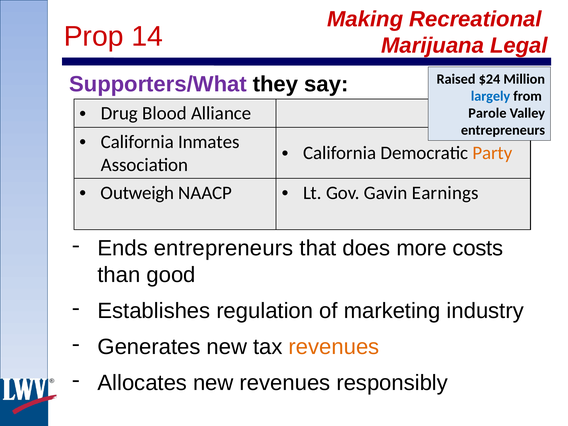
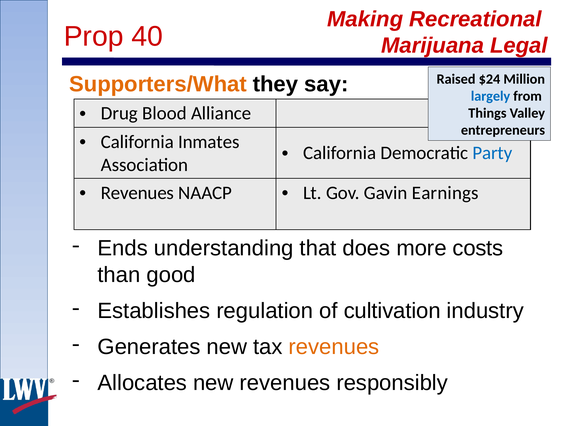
14: 14 -> 40
Supporters/What colour: purple -> orange
Parole: Parole -> Things
Party colour: orange -> blue
Outweigh at (137, 193): Outweigh -> Revenues
Ends entrepreneurs: entrepreneurs -> understanding
marketing: marketing -> cultivation
